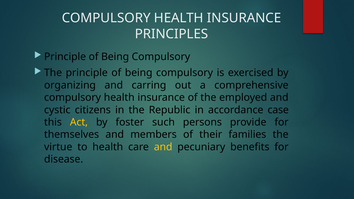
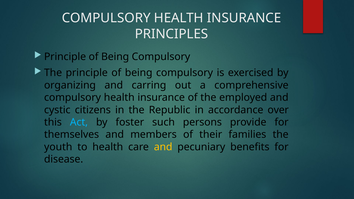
case: case -> over
Act colour: yellow -> light blue
virtue: virtue -> youth
